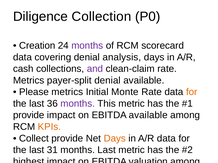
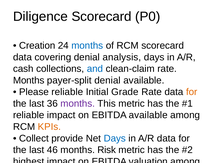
Diligence Collection: Collection -> Scorecard
months at (87, 46) colour: purple -> blue
and colour: purple -> blue
Metrics at (29, 81): Metrics -> Months
Please metrics: metrics -> reliable
Monte: Monte -> Grade
provide at (29, 115): provide -> reliable
Days at (115, 139) colour: orange -> blue
31: 31 -> 46
months Last: Last -> Risk
